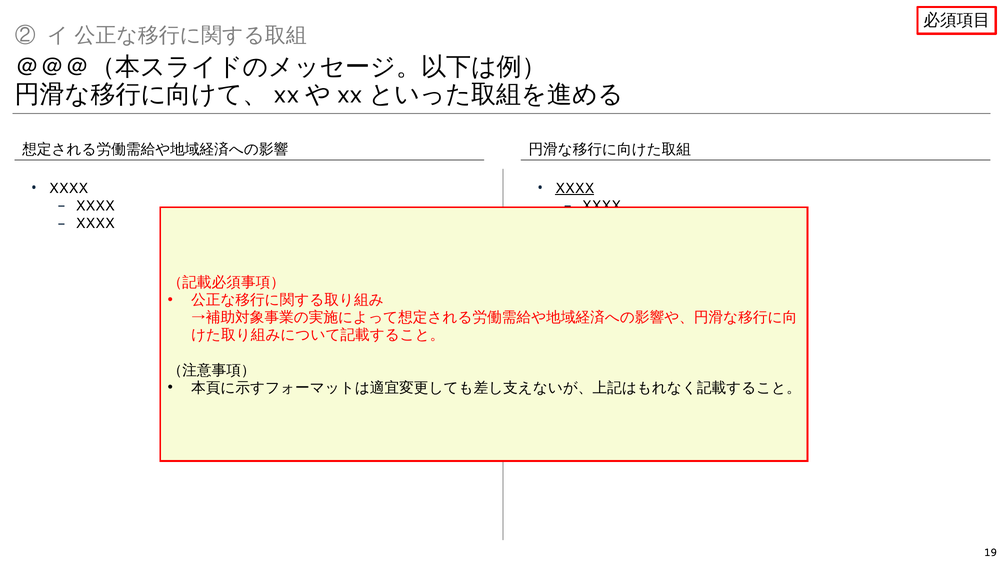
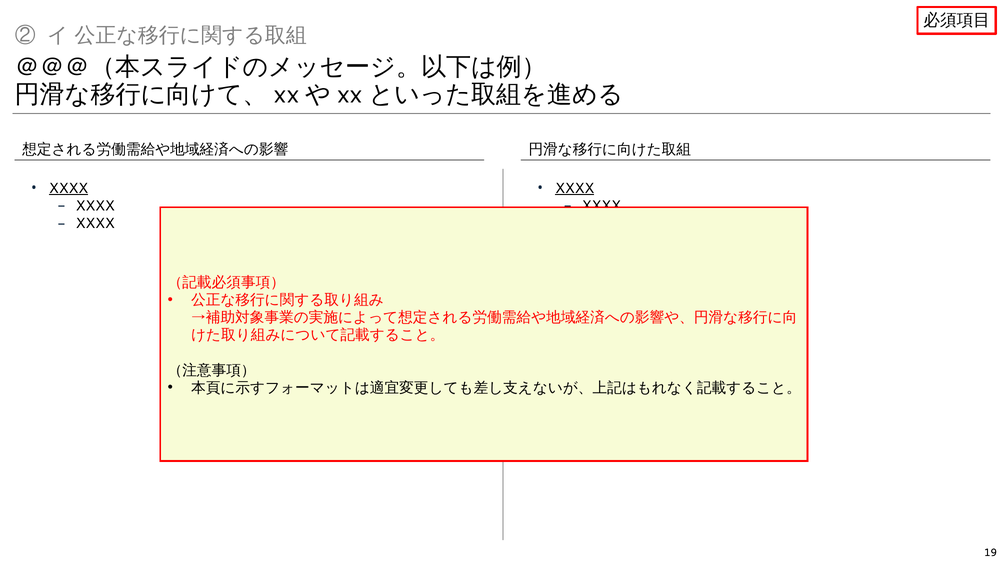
XXXX at (69, 188) underline: none -> present
